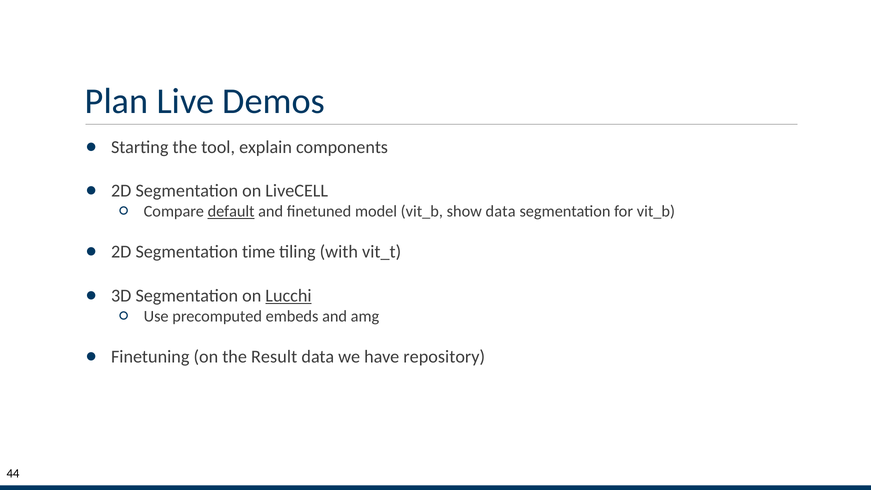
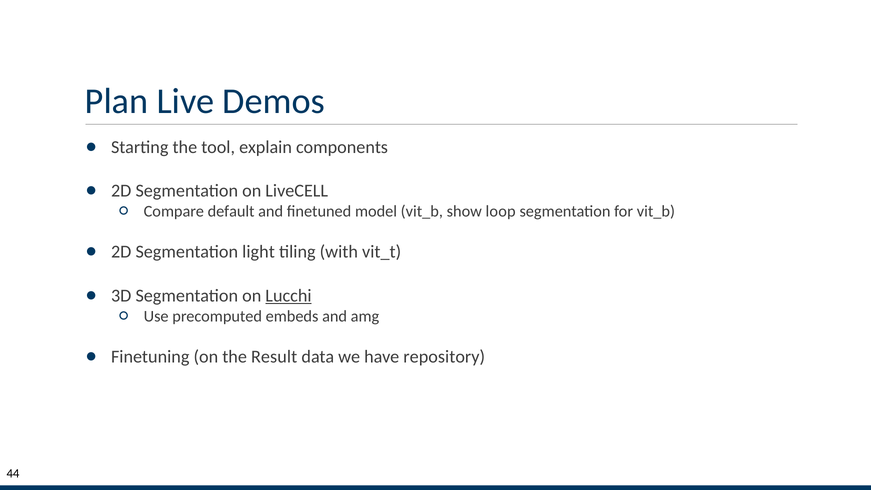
default underline: present -> none
show data: data -> loop
time: time -> light
